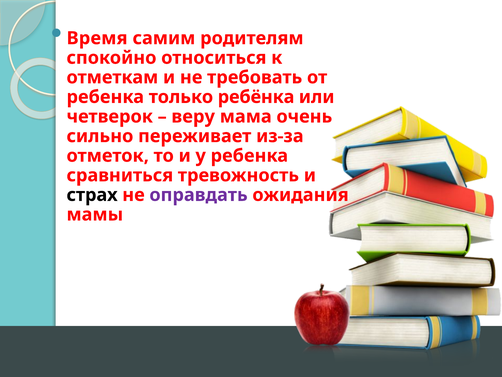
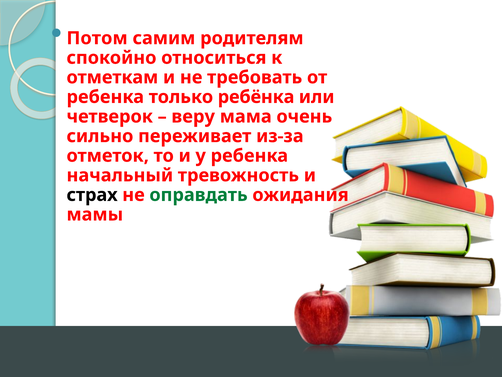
Время: Время -> Потом
сравниться: сравниться -> начальный
оправдать colour: purple -> green
